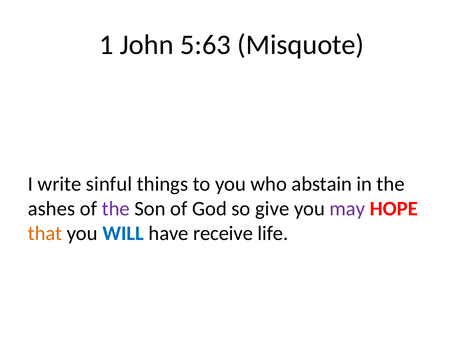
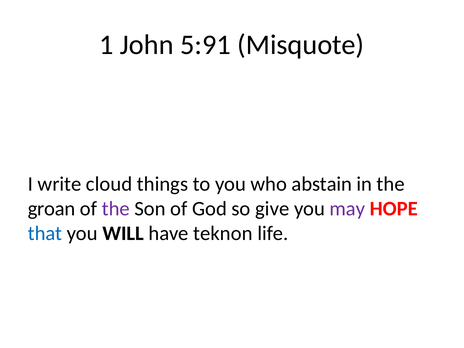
5:63: 5:63 -> 5:91
sinful: sinful -> cloud
ashes: ashes -> groan
that colour: orange -> blue
WILL colour: blue -> black
receive: receive -> teknon
